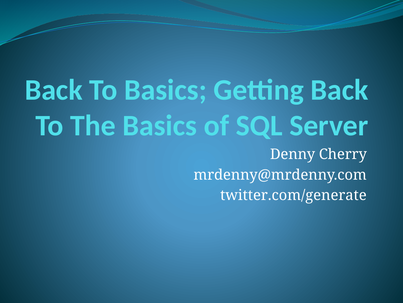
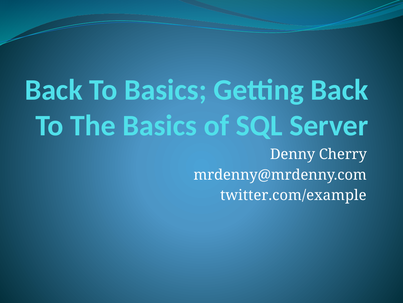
twitter.com/generate: twitter.com/generate -> twitter.com/example
